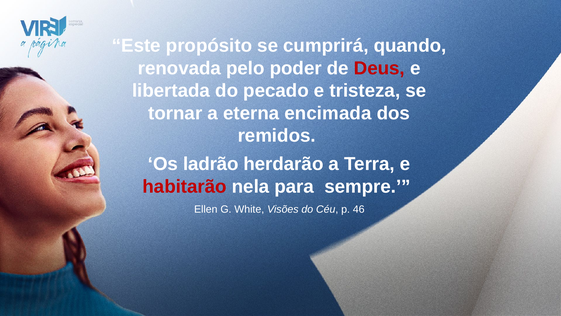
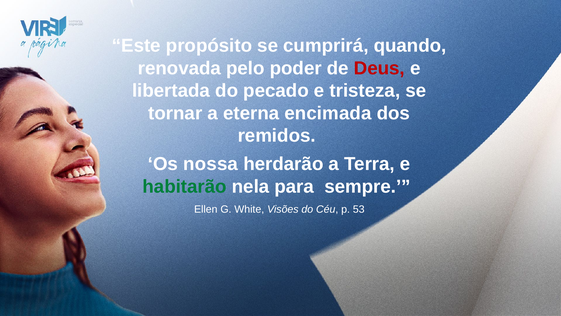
ladrão: ladrão -> nossa
habitarão colour: red -> green
46: 46 -> 53
